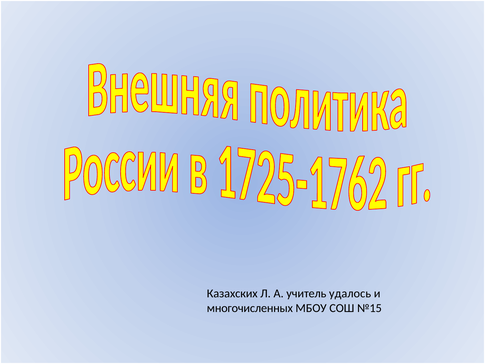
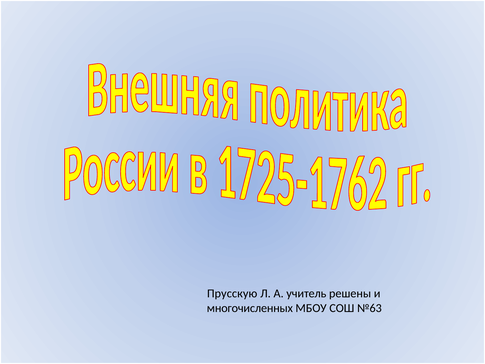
Казахских: Казахских -> Прусскую
удалось: удалось -> решены
№15: №15 -> №63
